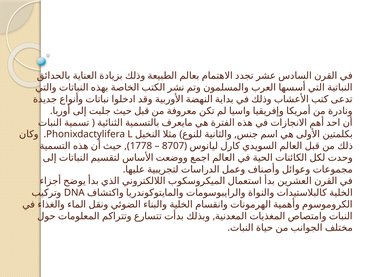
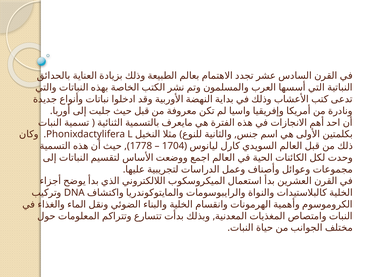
8707: 8707 -> 1704
